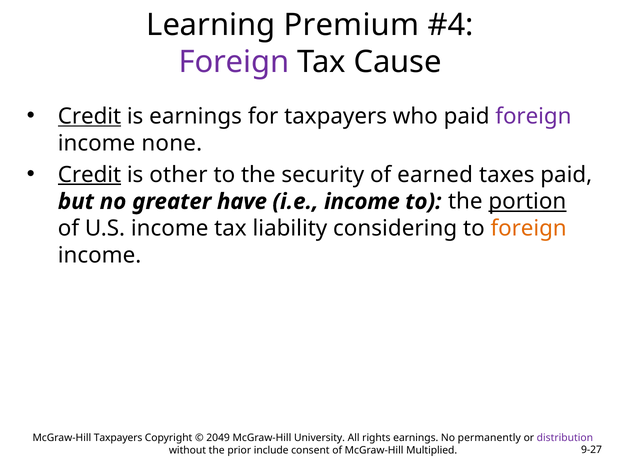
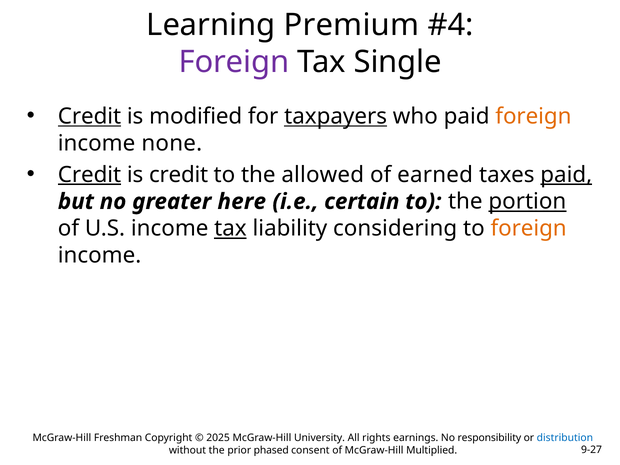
Cause: Cause -> Single
is earnings: earnings -> modified
taxpayers at (336, 116) underline: none -> present
foreign at (533, 116) colour: purple -> orange
is other: other -> credit
security: security -> allowed
paid at (566, 175) underline: none -> present
have: have -> here
i.e income: income -> certain
tax at (230, 228) underline: none -> present
McGraw-Hill Taxpayers: Taxpayers -> Freshman
2049: 2049 -> 2025
permanently: permanently -> responsibility
distribution colour: purple -> blue
include: include -> phased
